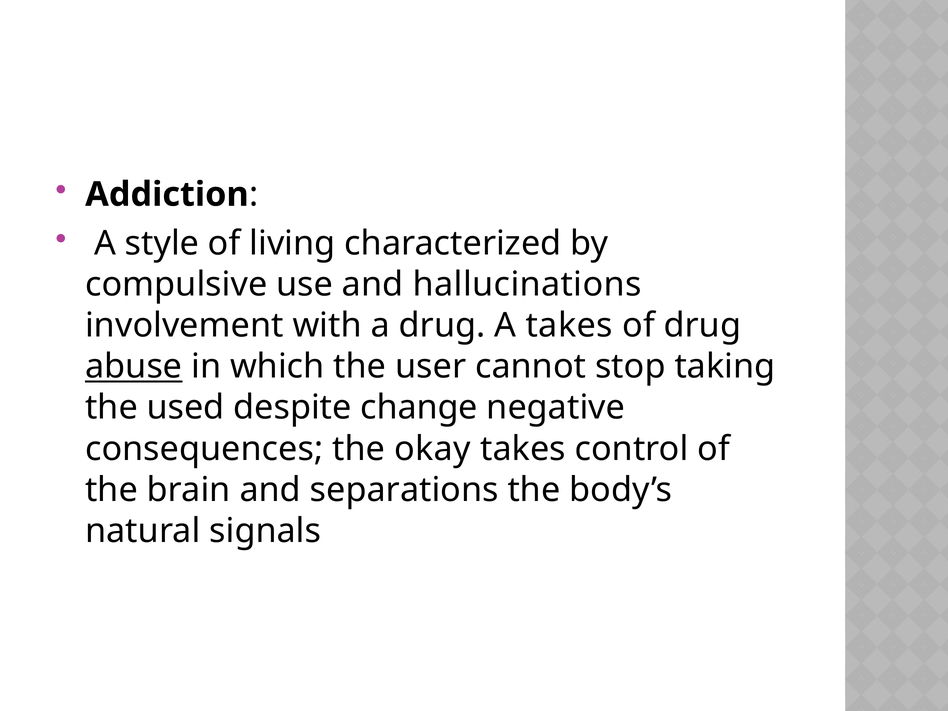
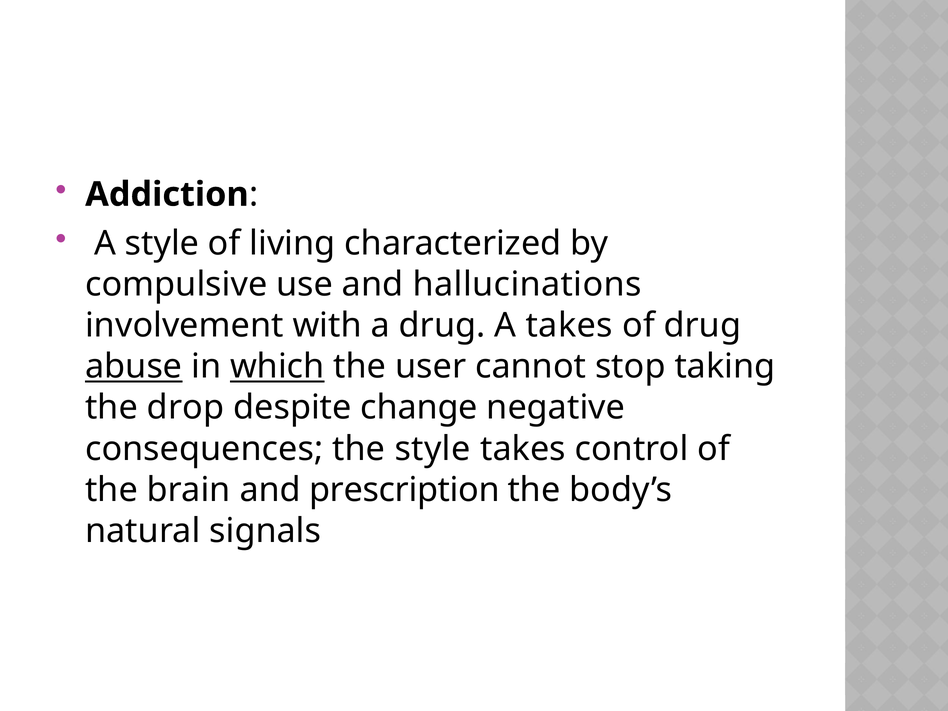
which underline: none -> present
used: used -> drop
the okay: okay -> style
separations: separations -> prescription
